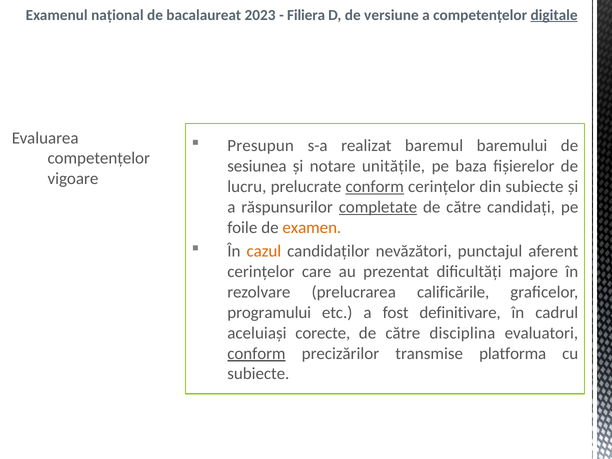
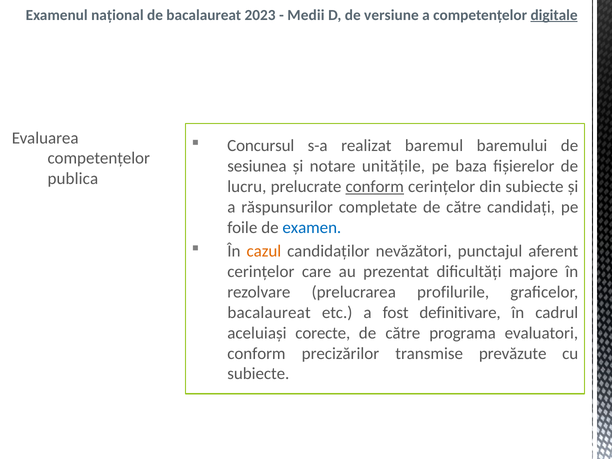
Filiera: Filiera -> Medii
Presupun: Presupun -> Concursul
vigoare: vigoare -> publica
completate underline: present -> none
examen colour: orange -> blue
calificările: calificările -> profilurile
programului at (269, 313): programului -> bacalaureat
disciplina: disciplina -> programa
conform at (256, 353) underline: present -> none
platforma: platforma -> prevăzute
